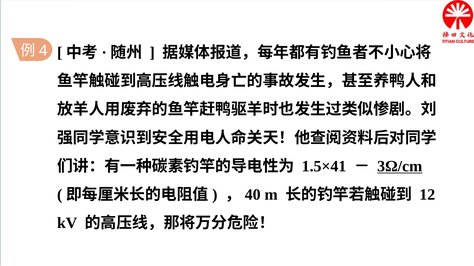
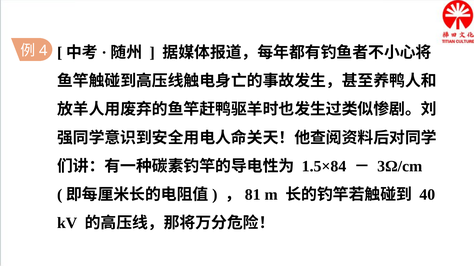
1.5×41: 1.5×41 -> 1.5×84
3Ω/cm underline: present -> none
40: 40 -> 81
12: 12 -> 40
